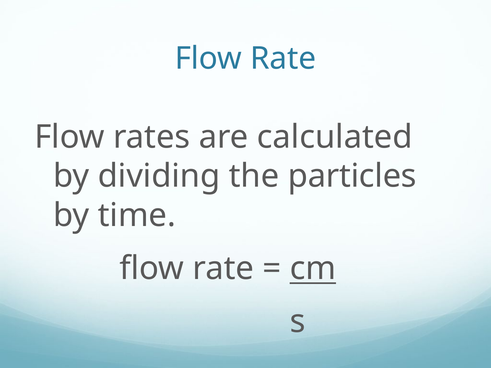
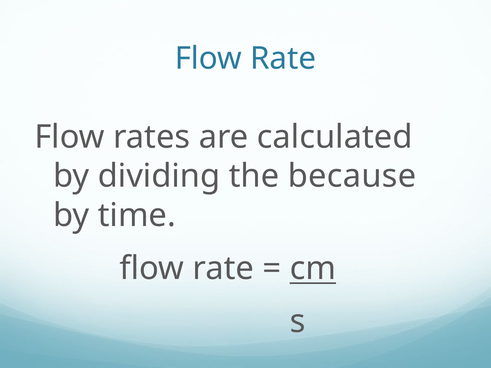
particles: particles -> because
